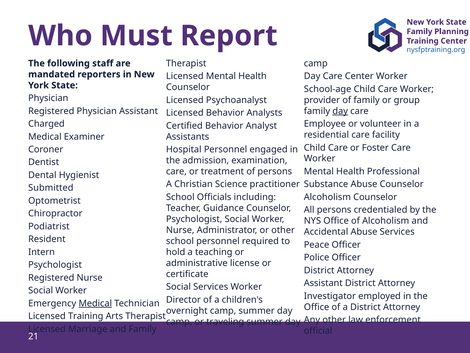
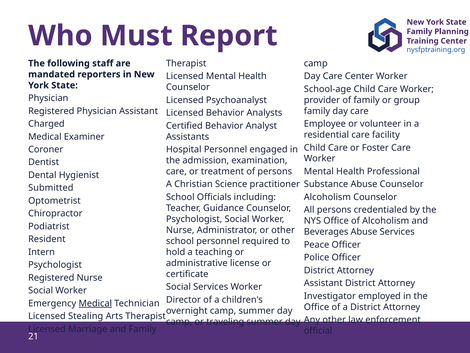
day at (340, 111) underline: present -> none
Accidental: Accidental -> Beverages
Licensed Training: Training -> Stealing
